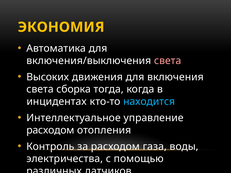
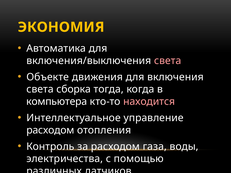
Высоких: Высоких -> Объекте
инцидентах: инцидентах -> компьютера
находится colour: light blue -> pink
